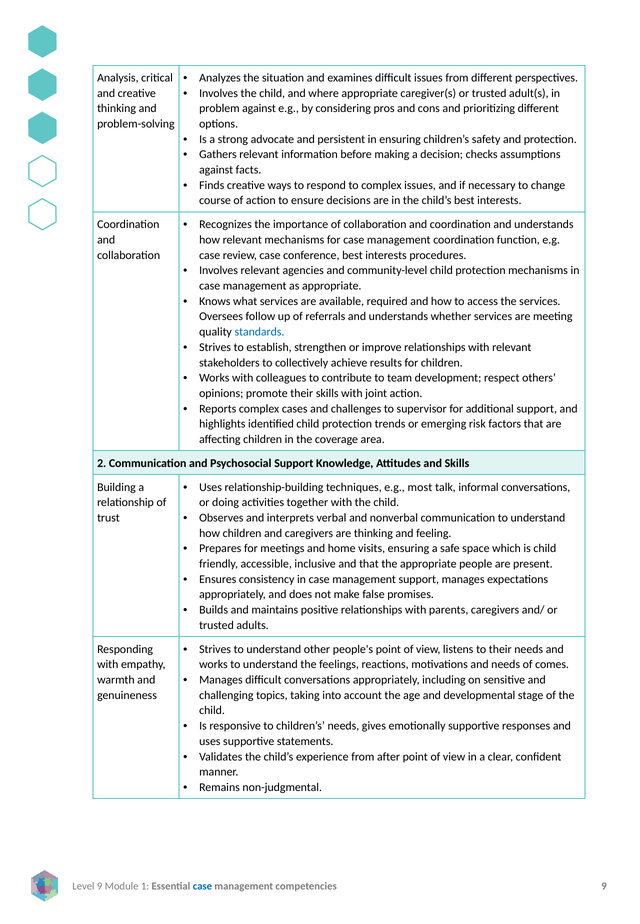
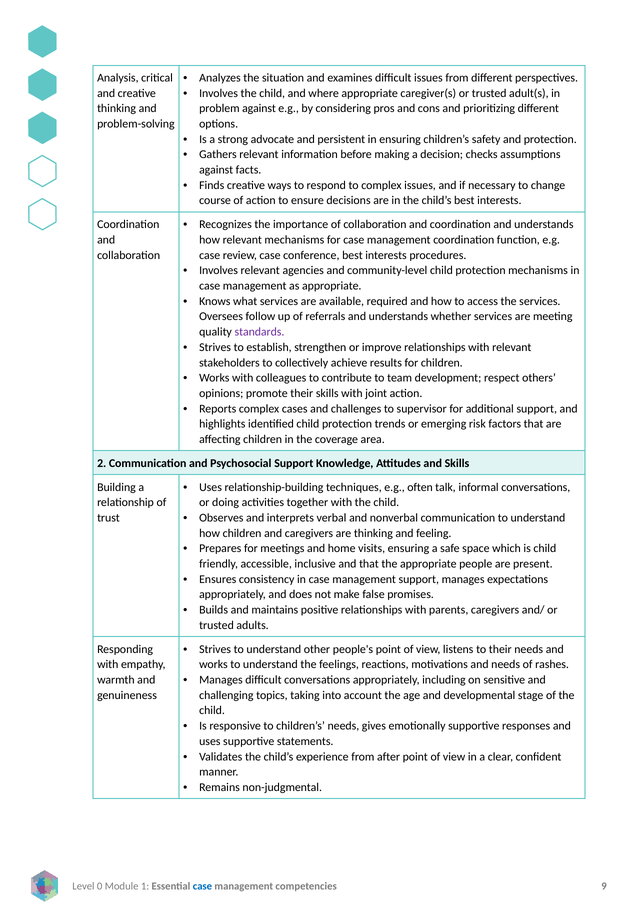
standards colour: blue -> purple
most: most -> often
comes: comes -> rashes
9 at (100, 887): 9 -> 0
